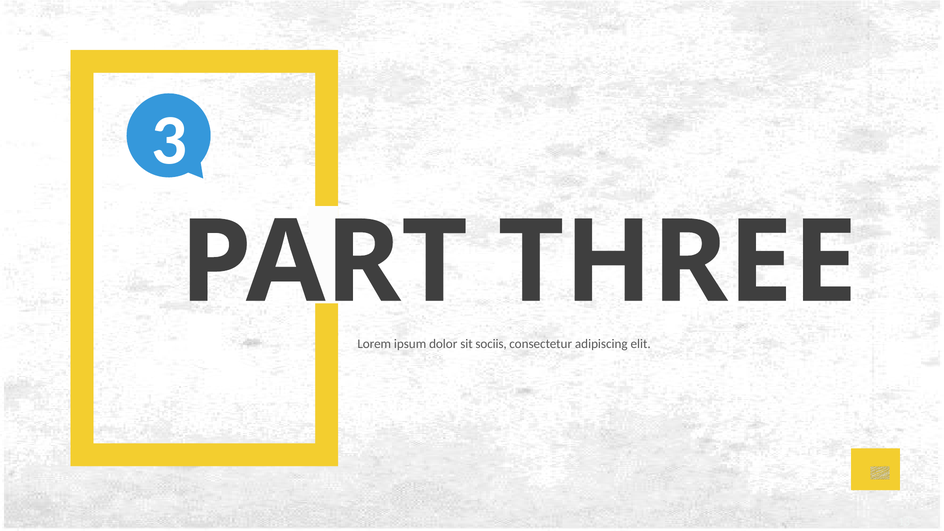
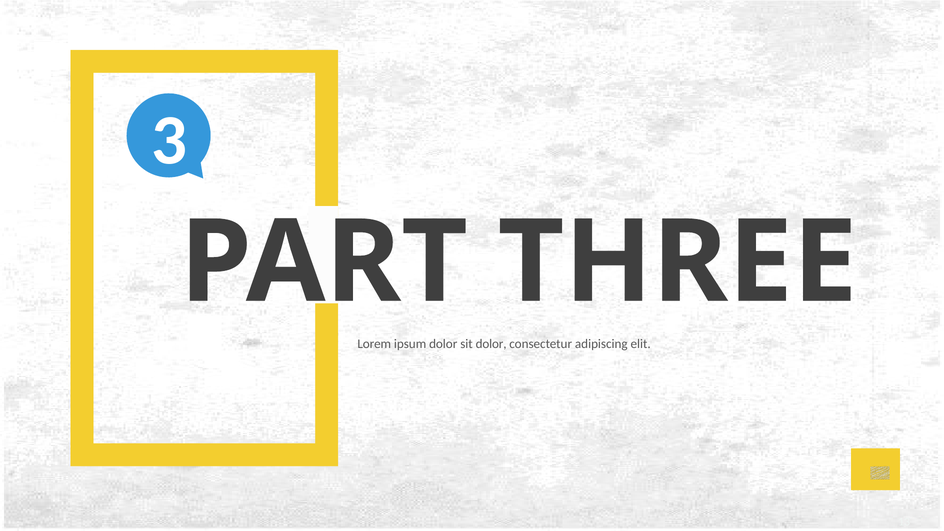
sociis at (491, 344): sociis -> dolor
